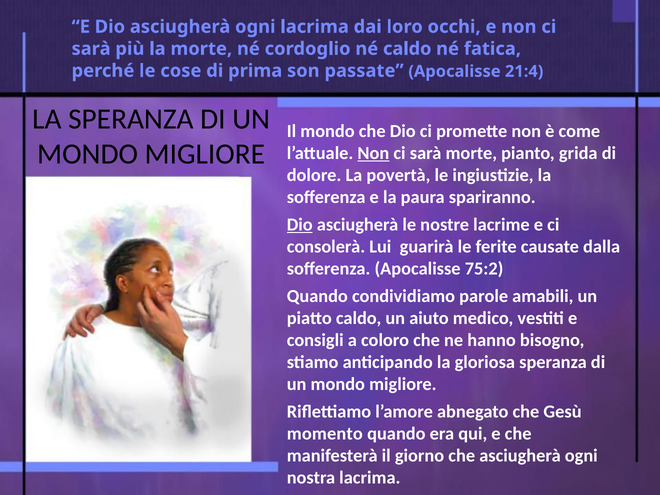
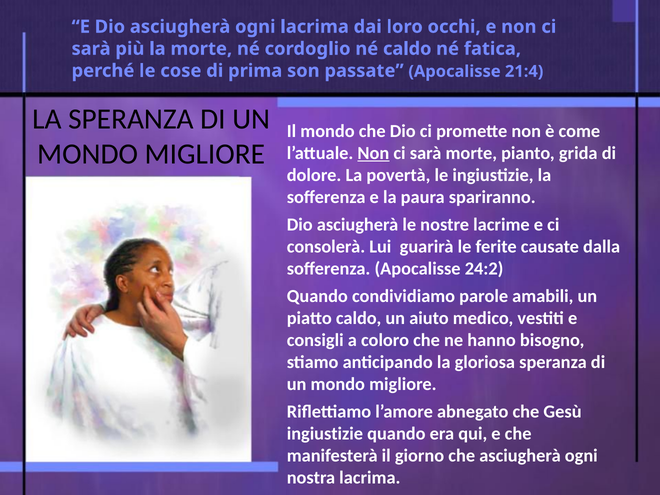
Dio at (300, 225) underline: present -> none
75:2: 75:2 -> 24:2
momento at (325, 434): momento -> ingiustizie
